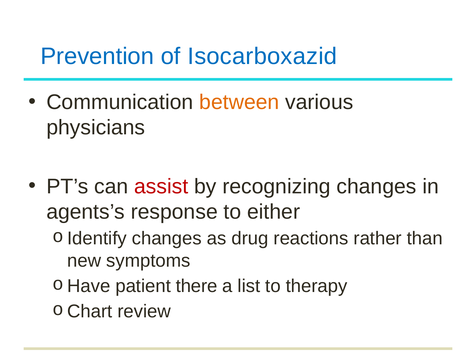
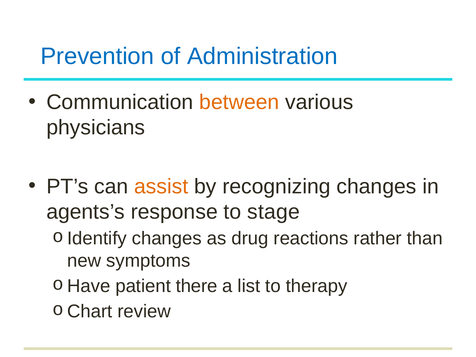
Isocarboxazid: Isocarboxazid -> Administration
assist colour: red -> orange
either: either -> stage
